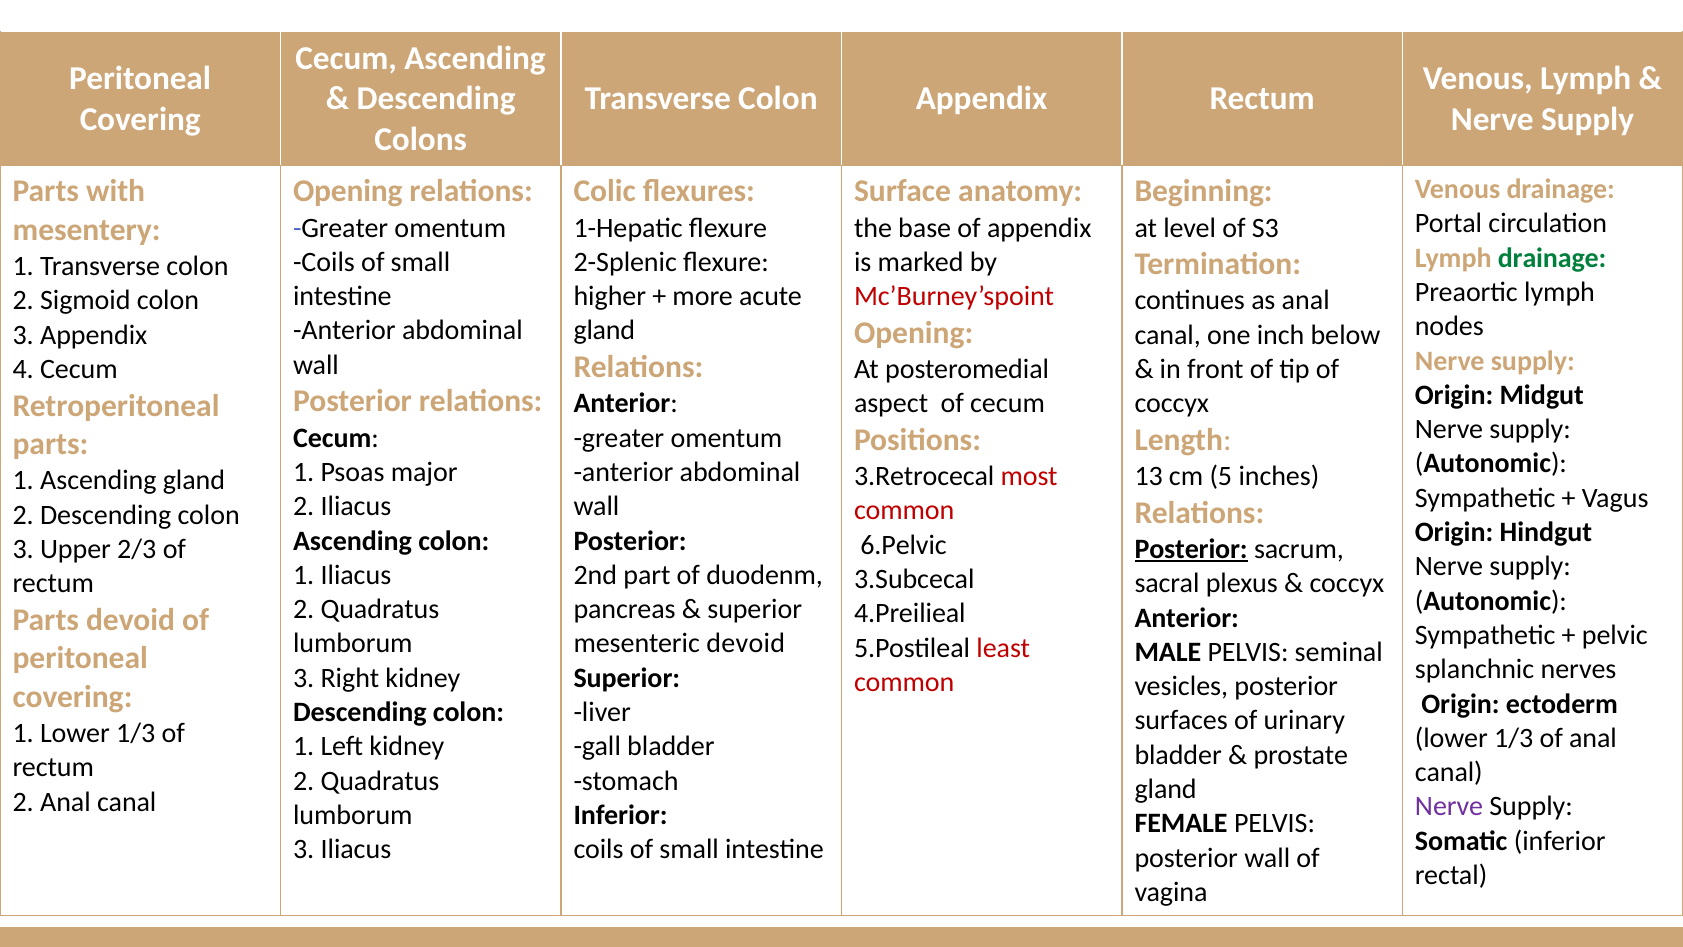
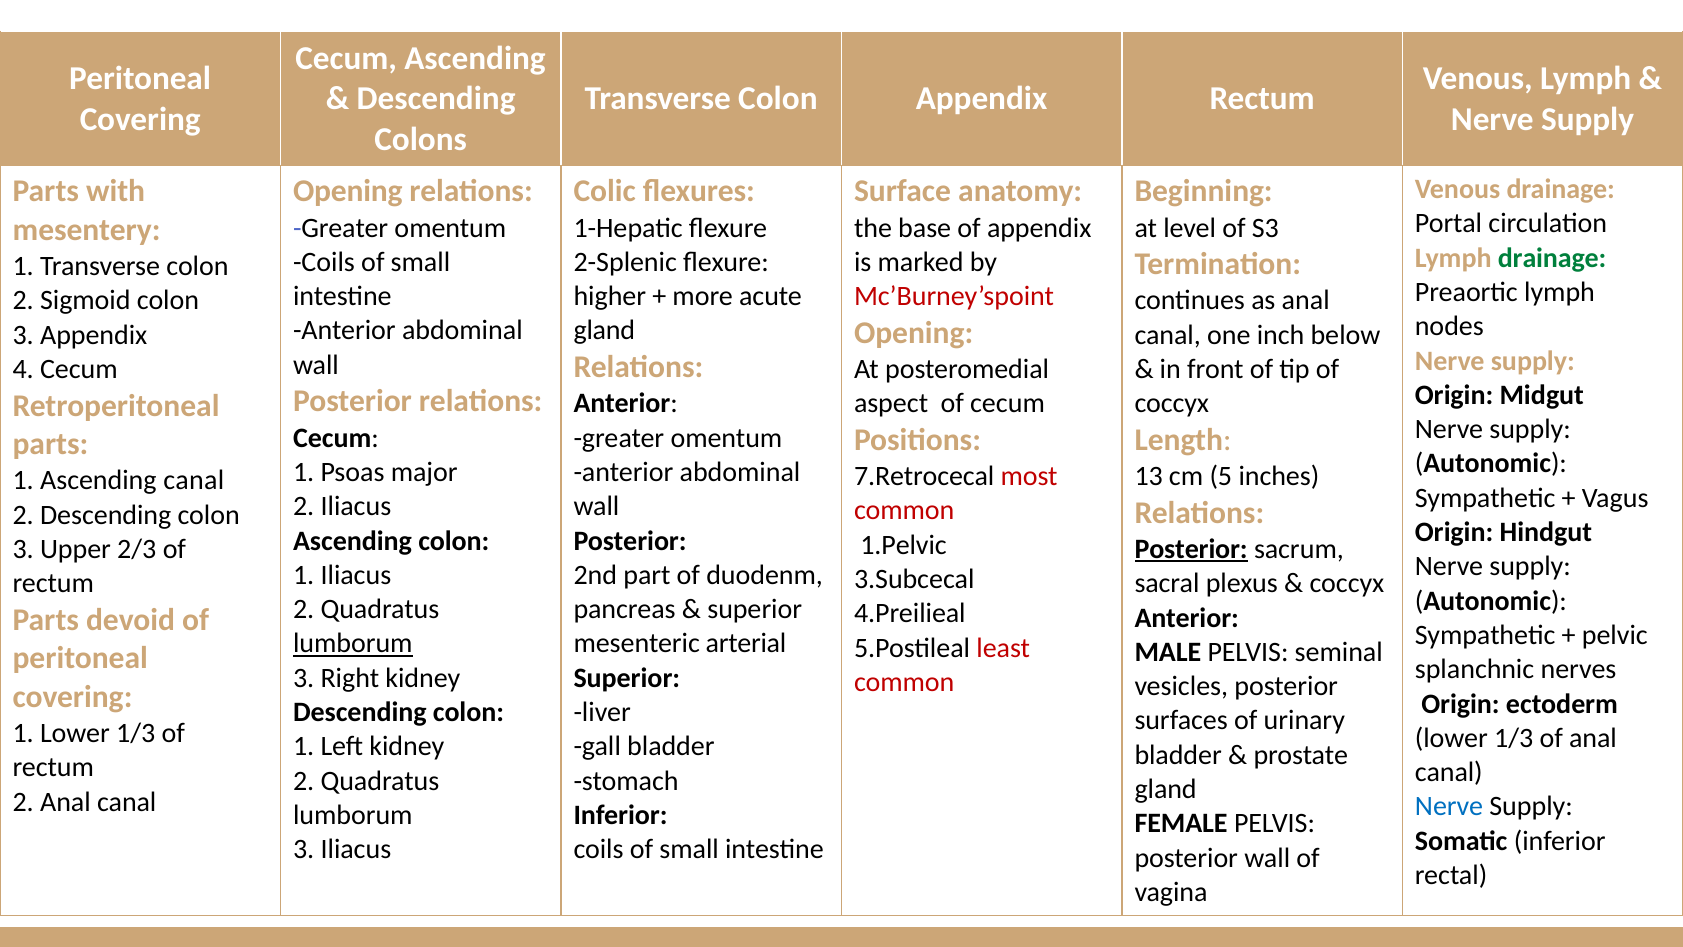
3.Retrocecal: 3.Retrocecal -> 7.Retrocecal
Ascending gland: gland -> canal
6.Pelvic: 6.Pelvic -> 1.Pelvic
lumborum at (353, 643) underline: none -> present
mesenteric devoid: devoid -> arterial
Nerve at (1449, 806) colour: purple -> blue
